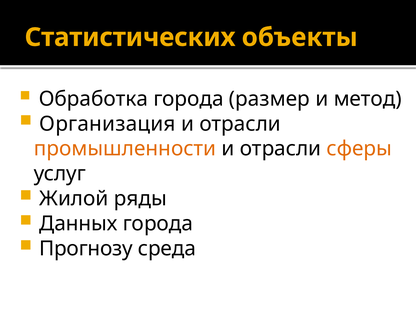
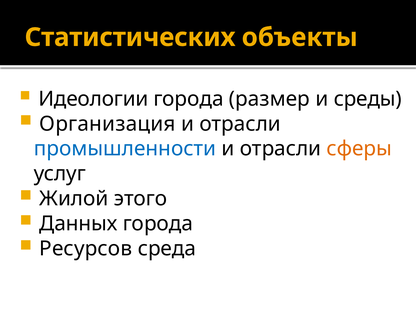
Обработка: Обработка -> Идеологии
метод: метод -> среды
промышленности colour: orange -> blue
ряды: ряды -> этого
Прогнозу: Прогнозу -> Ресурсов
